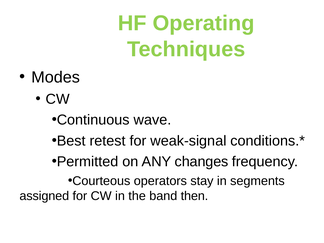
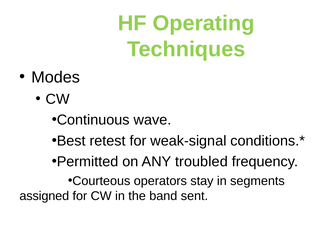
changes: changes -> troubled
then: then -> sent
